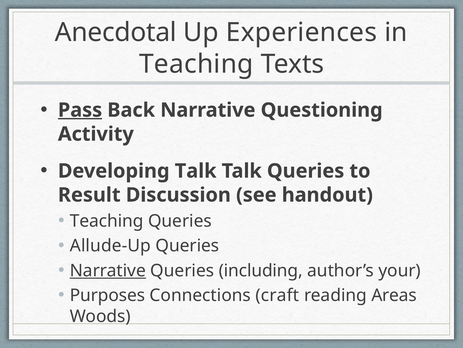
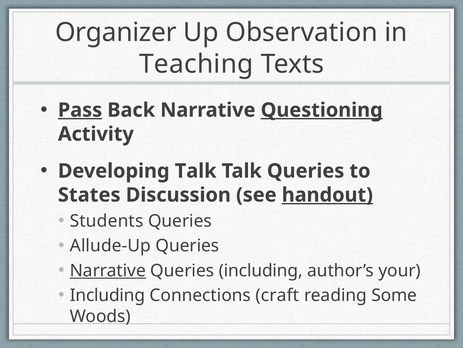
Anecdotal: Anecdotal -> Organizer
Experiences: Experiences -> Observation
Questioning underline: none -> present
Result: Result -> States
handout underline: none -> present
Teaching at (107, 221): Teaching -> Students
Purposes at (107, 295): Purposes -> Including
Areas: Areas -> Some
